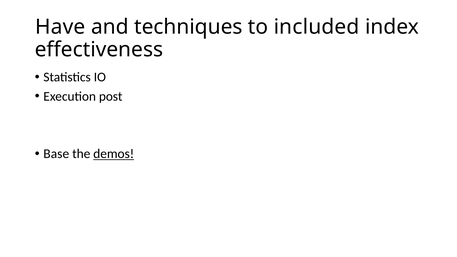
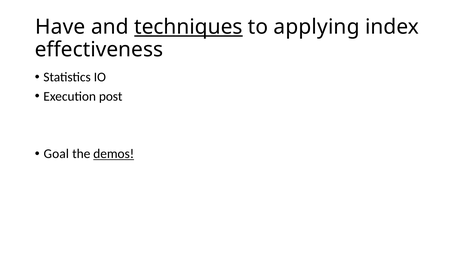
techniques underline: none -> present
included: included -> applying
Base: Base -> Goal
